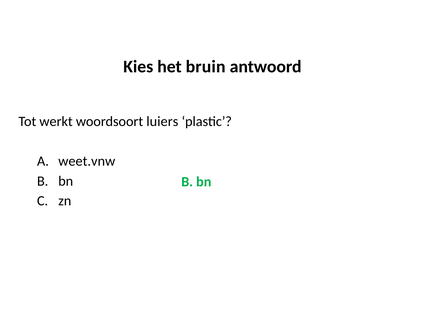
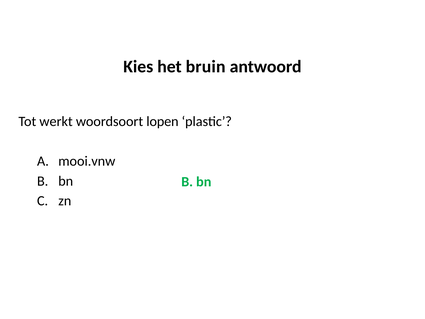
luiers: luiers -> lopen
weet.vnw: weet.vnw -> mooi.vnw
